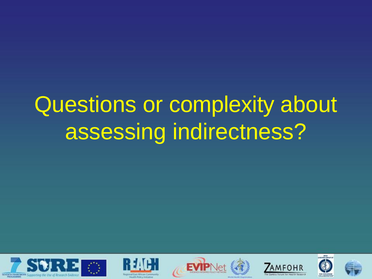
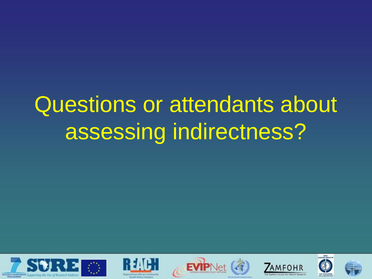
complexity: complexity -> attendants
